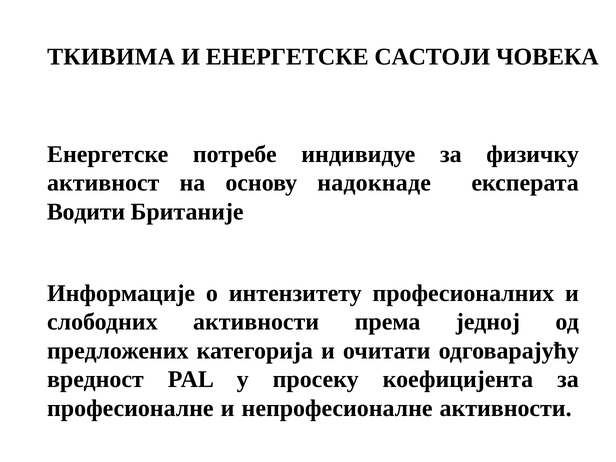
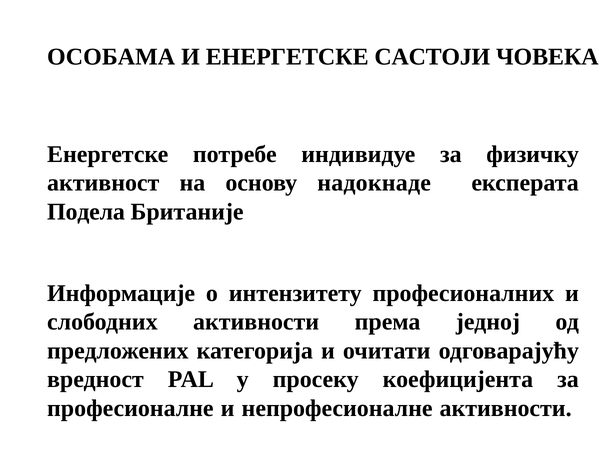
ТКИВИМА: ТКИВИМА -> ОСОБАМА
Водити: Водити -> Подела
